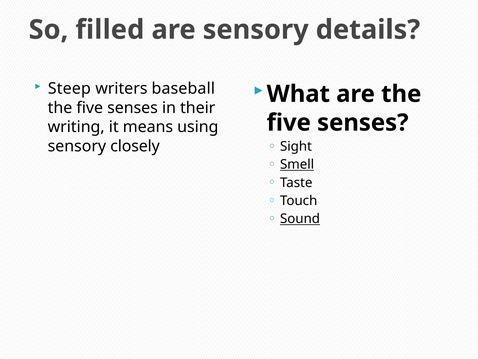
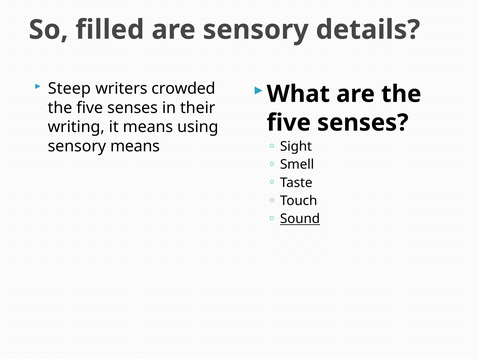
baseball: baseball -> crowded
sensory closely: closely -> means
Smell underline: present -> none
